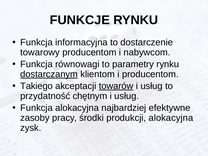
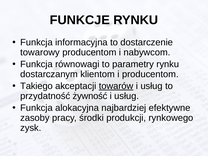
dostarczanym underline: present -> none
chętnym: chętnym -> żywność
produkcji alokacyjna: alokacyjna -> rynkowego
